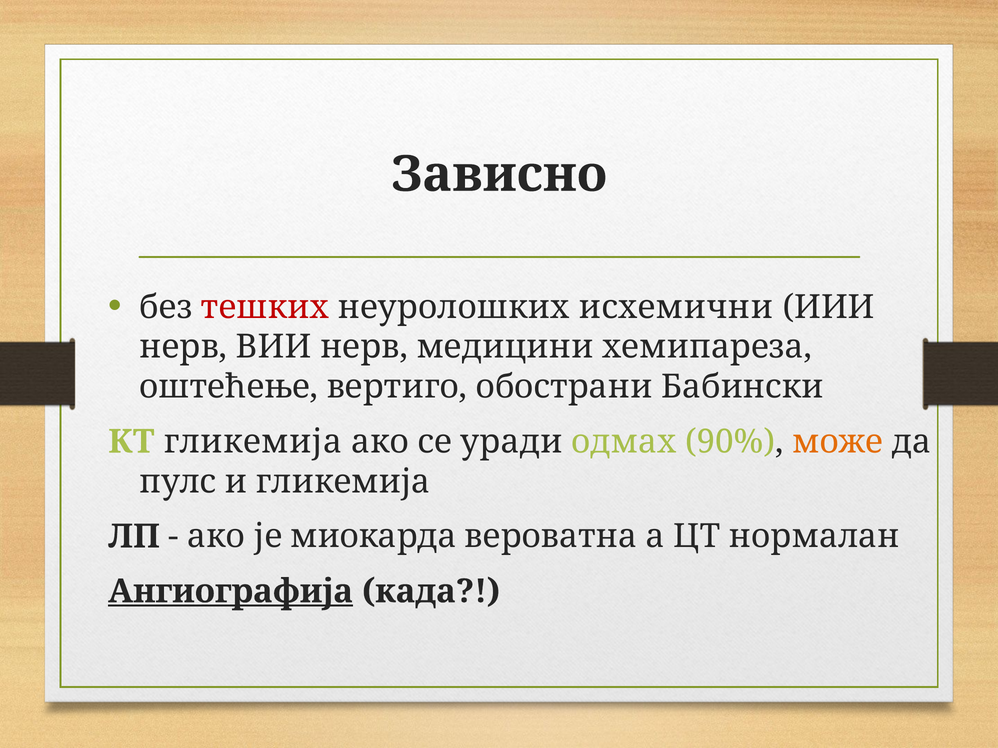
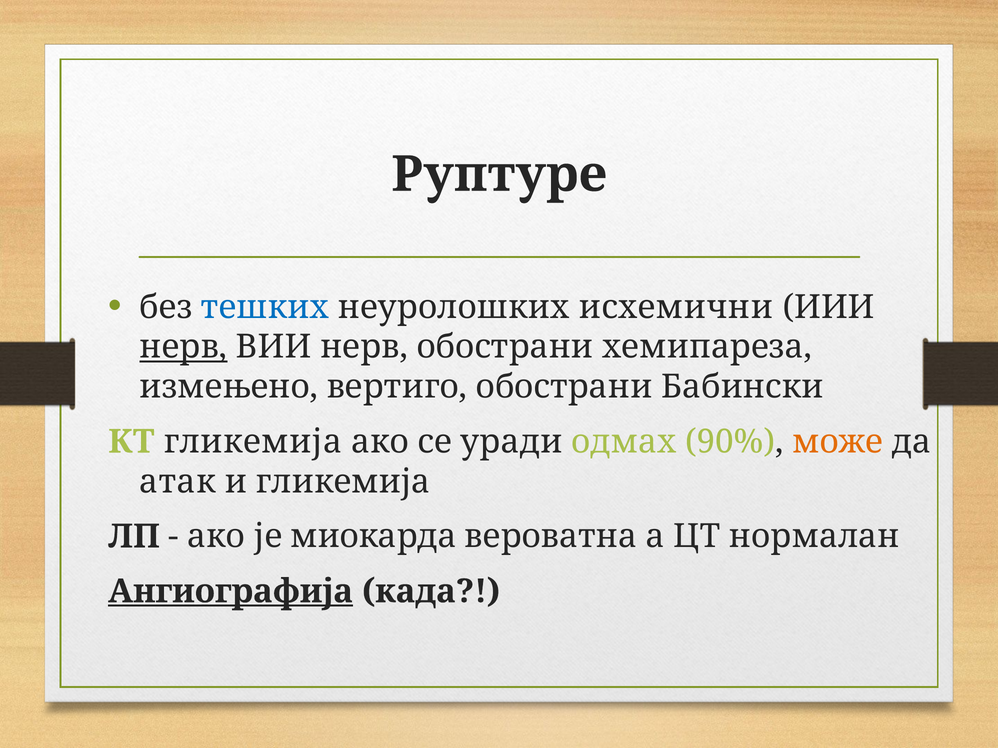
Зависно: Зависно -> Руптуре
тешких colour: red -> blue
нерв at (183, 347) underline: none -> present
нерв медицини: медицини -> обострани
оштећење: оштећење -> измењено
пулс: пулс -> атак
